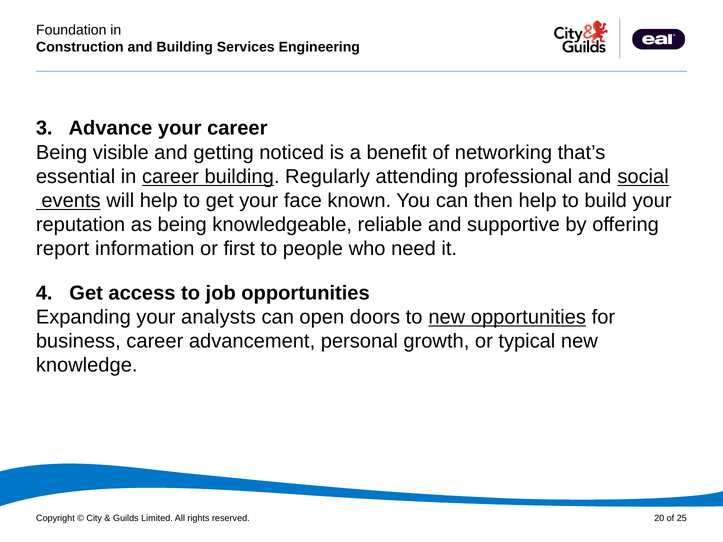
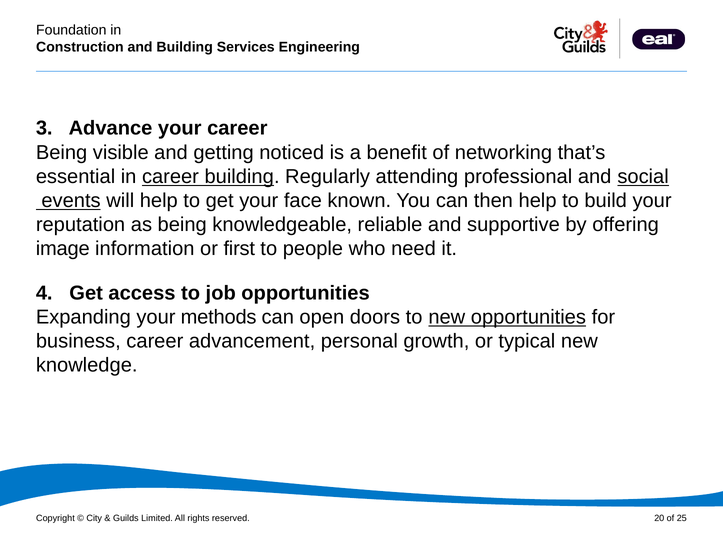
report: report -> image
analysts: analysts -> methods
